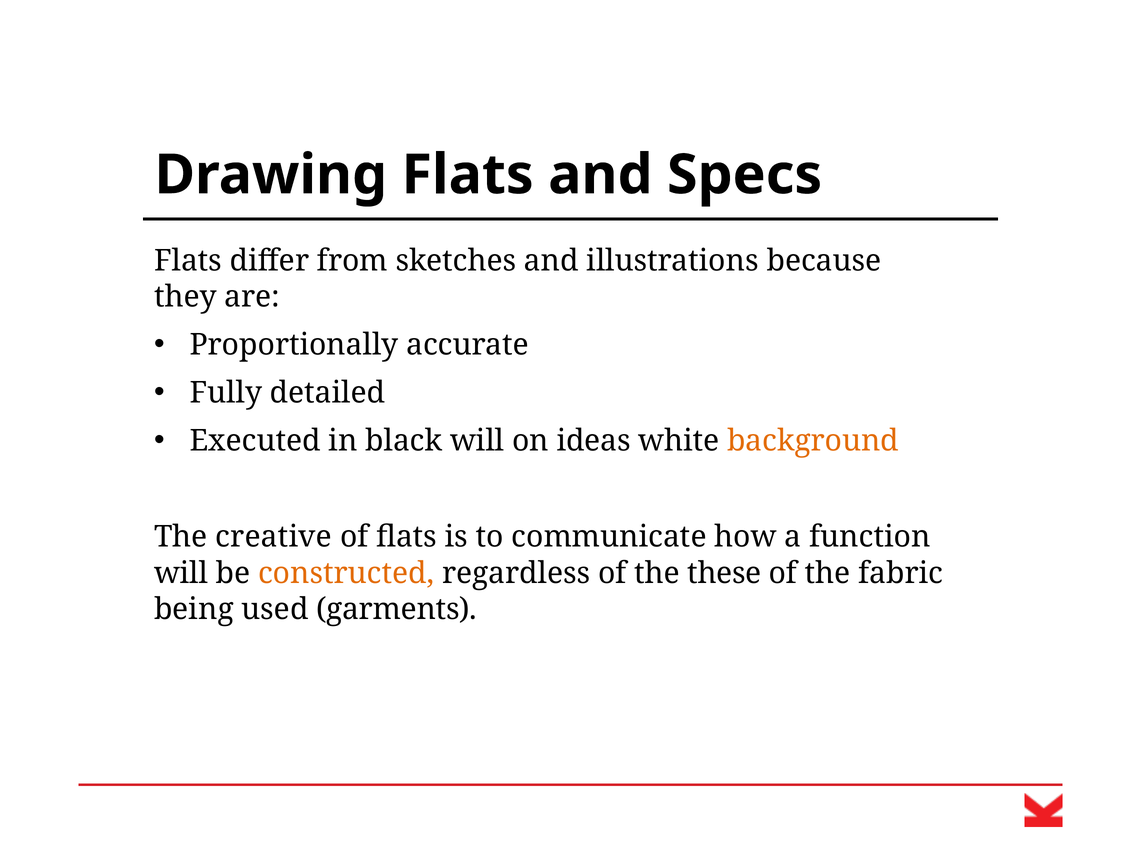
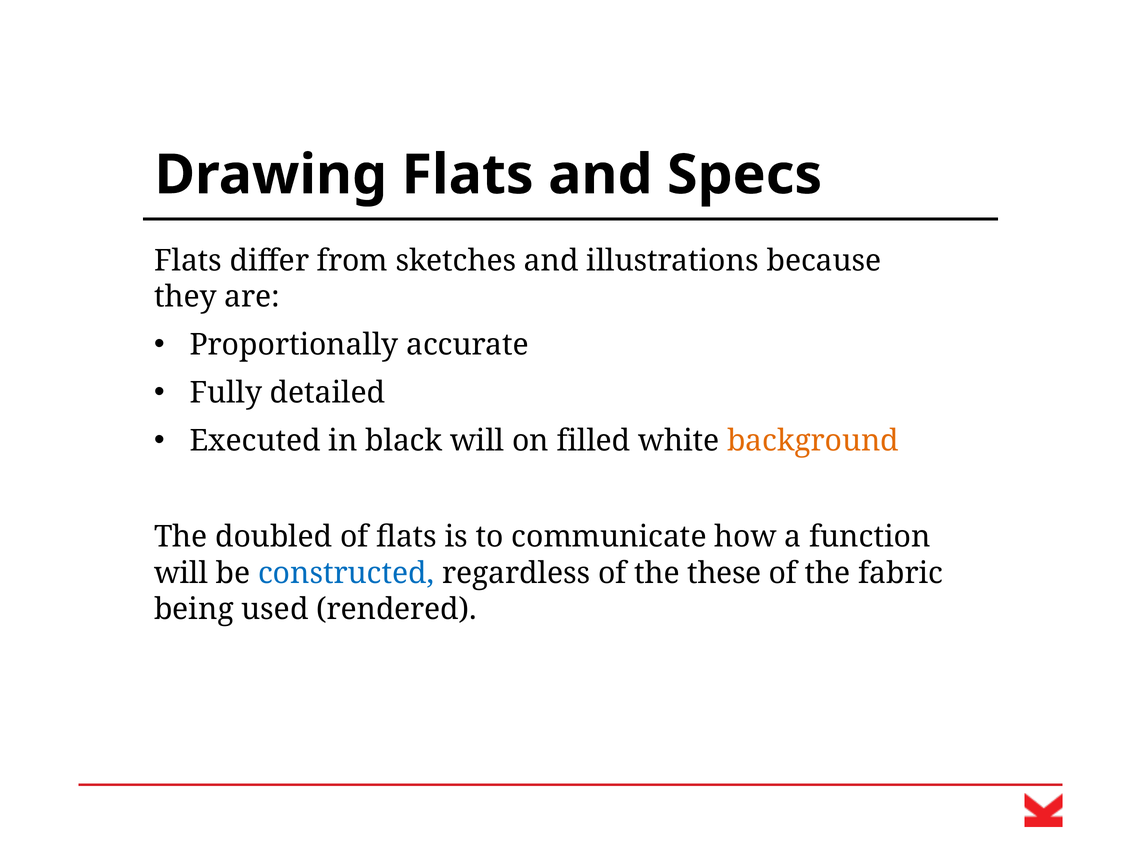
ideas: ideas -> filled
creative: creative -> doubled
constructed colour: orange -> blue
garments: garments -> rendered
